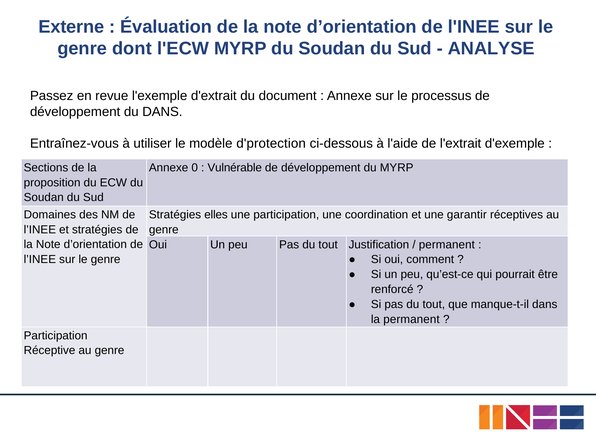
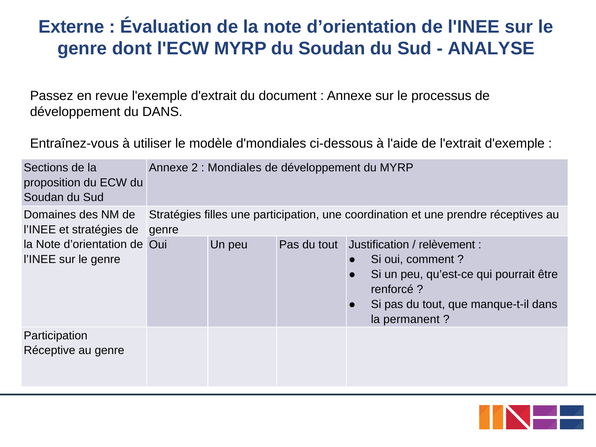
d'protection: d'protection -> d'mondiales
0: 0 -> 2
Vulnérable: Vulnérable -> Mondiales
elles: elles -> filles
garantir: garantir -> prendre
permanent at (447, 245): permanent -> relèvement
